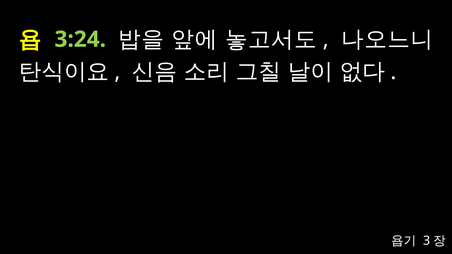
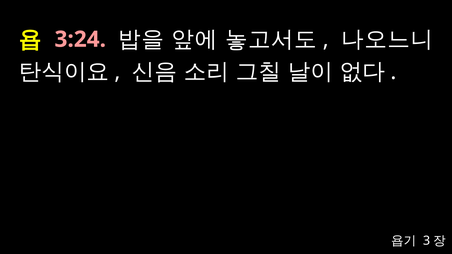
3:24 colour: light green -> pink
